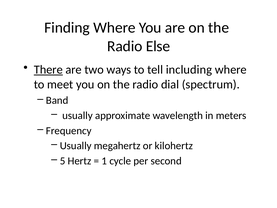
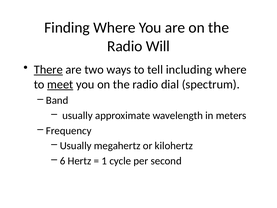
Else: Else -> Will
meet underline: none -> present
5: 5 -> 6
